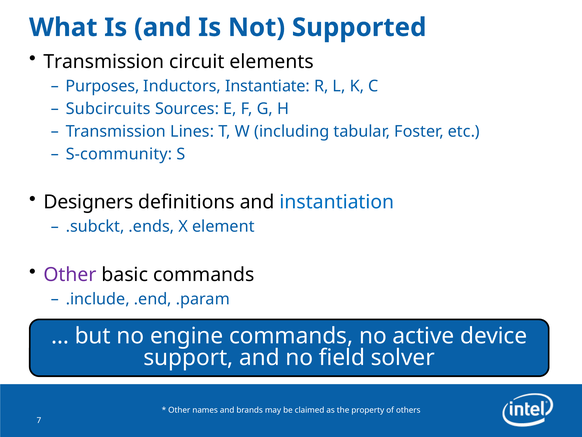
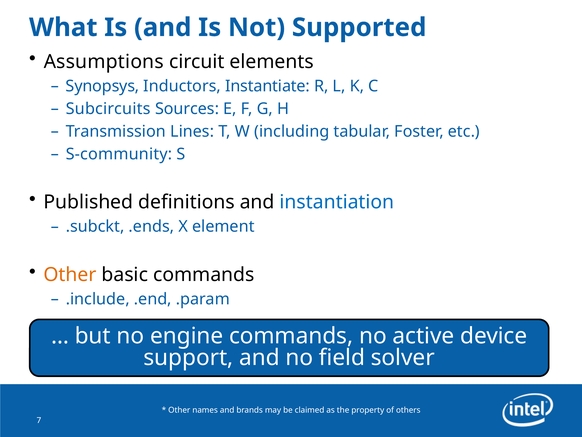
Transmission at (104, 62): Transmission -> Assumptions
Purposes: Purposes -> Synopsys
Designers: Designers -> Published
Other at (70, 274) colour: purple -> orange
